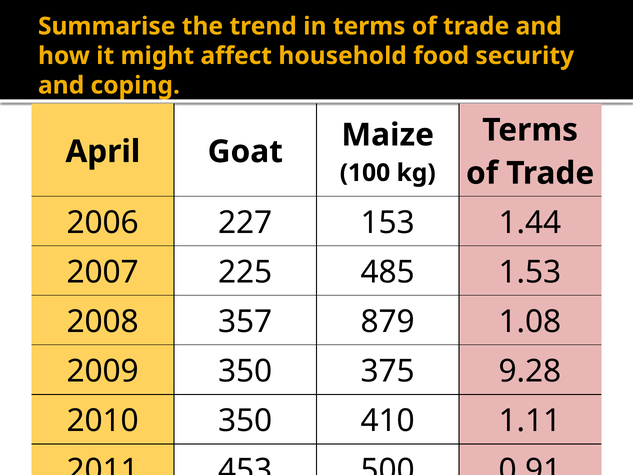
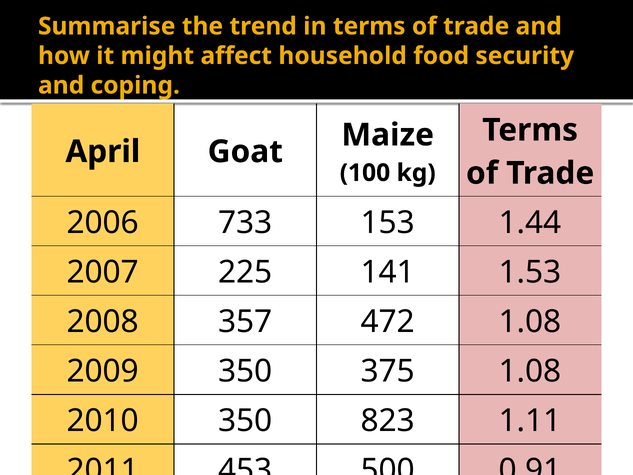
227: 227 -> 733
485: 485 -> 141
879: 879 -> 472
375 9.28: 9.28 -> 1.08
410: 410 -> 823
